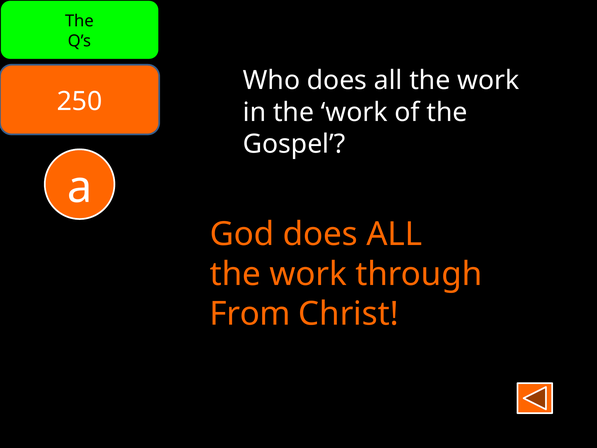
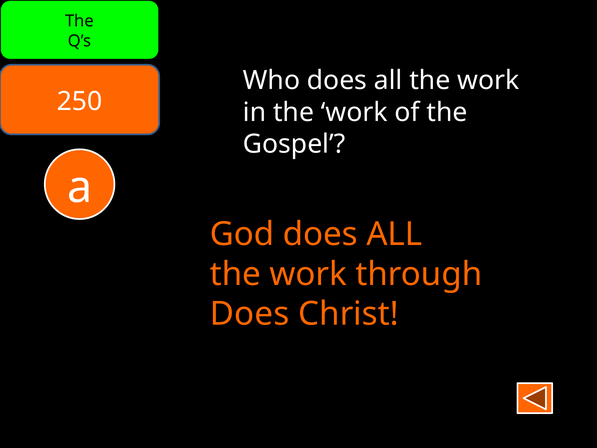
From at (250, 314): From -> Does
